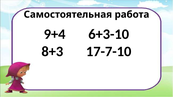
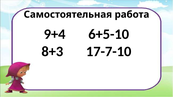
6+3-10: 6+3-10 -> 6+5-10
